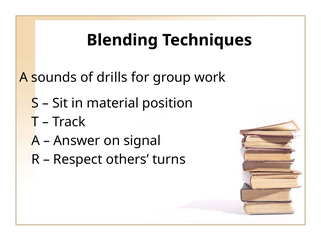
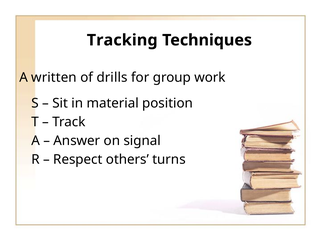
Blending: Blending -> Tracking
sounds: sounds -> written
